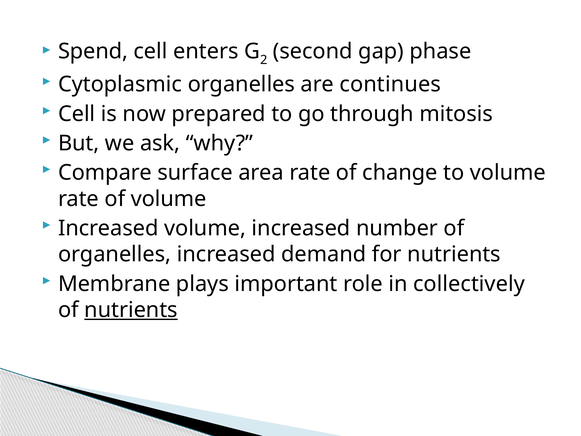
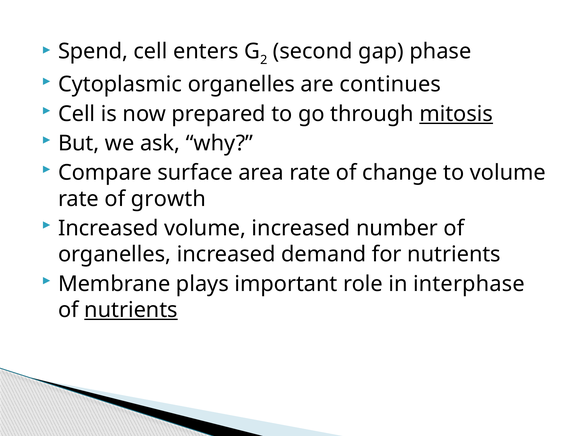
mitosis underline: none -> present
of volume: volume -> growth
collectively: collectively -> interphase
